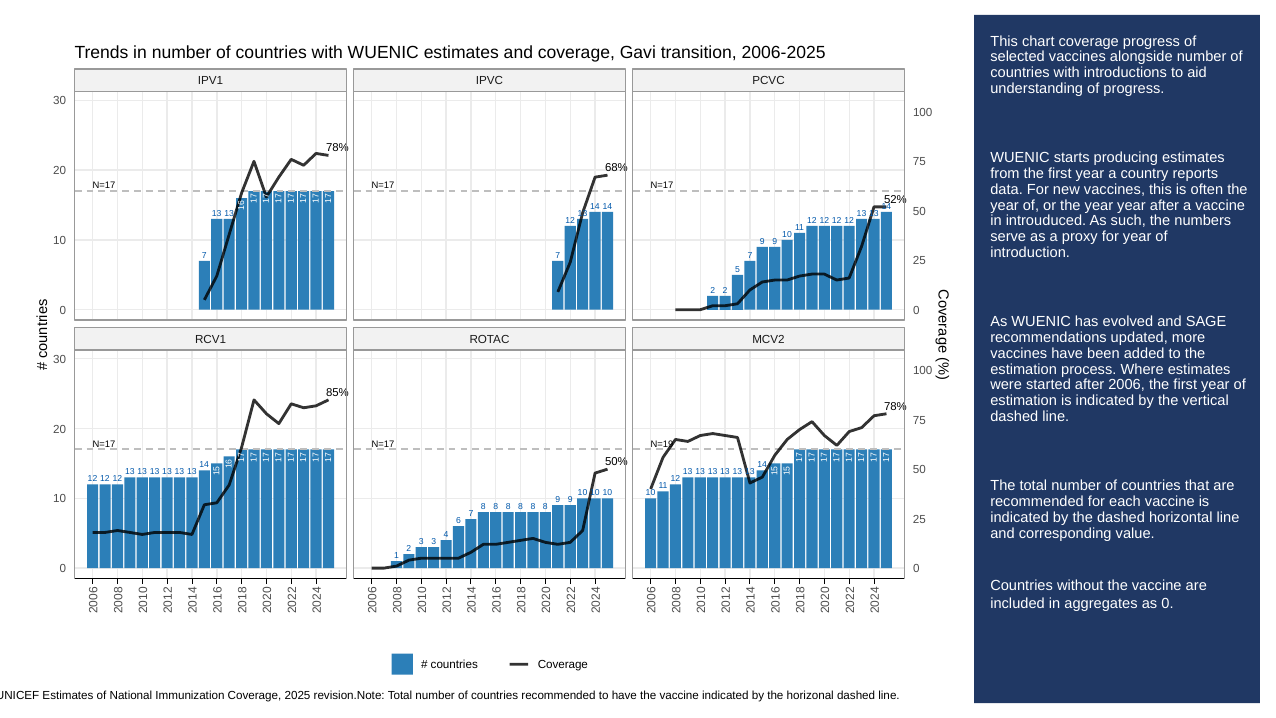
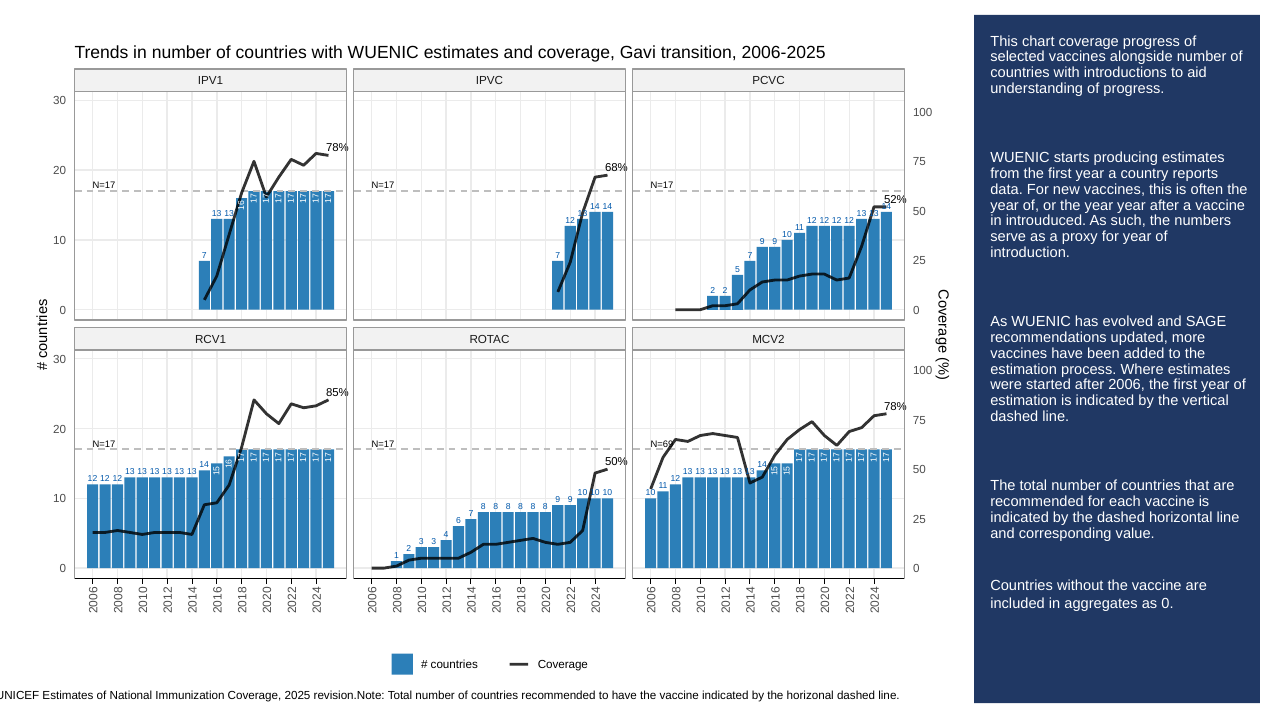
N=19: N=19 -> N=69
